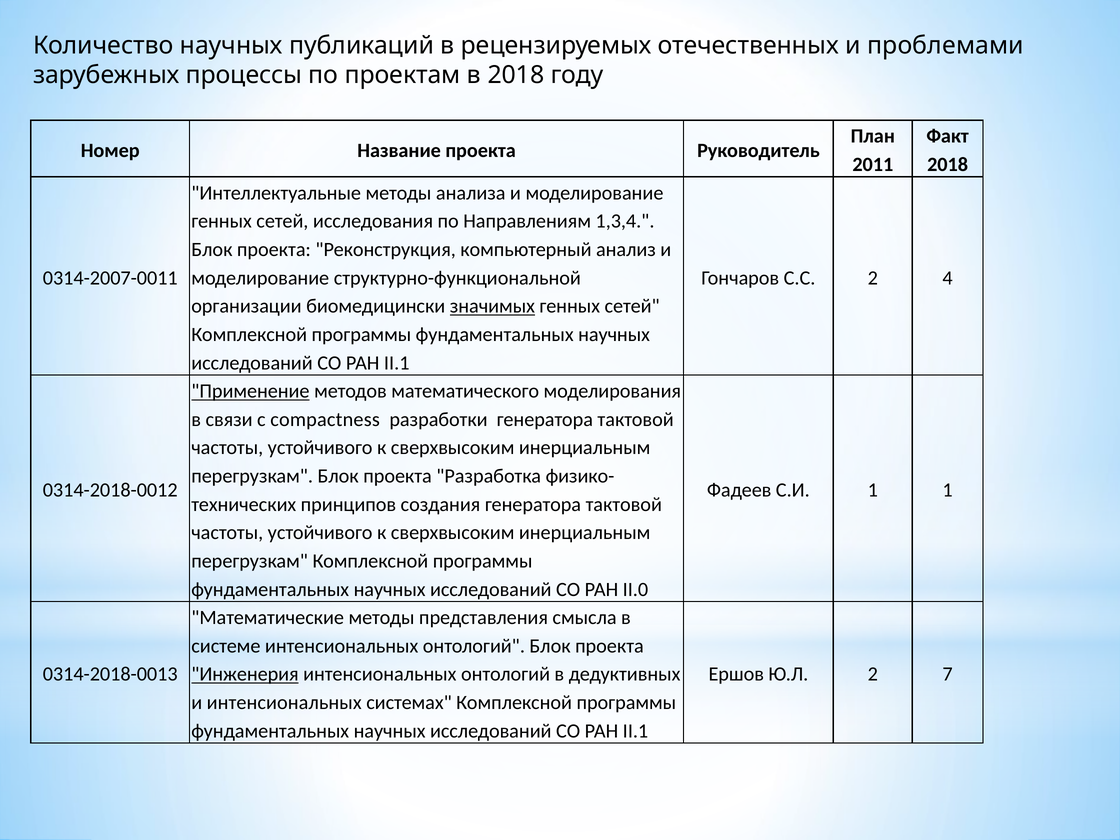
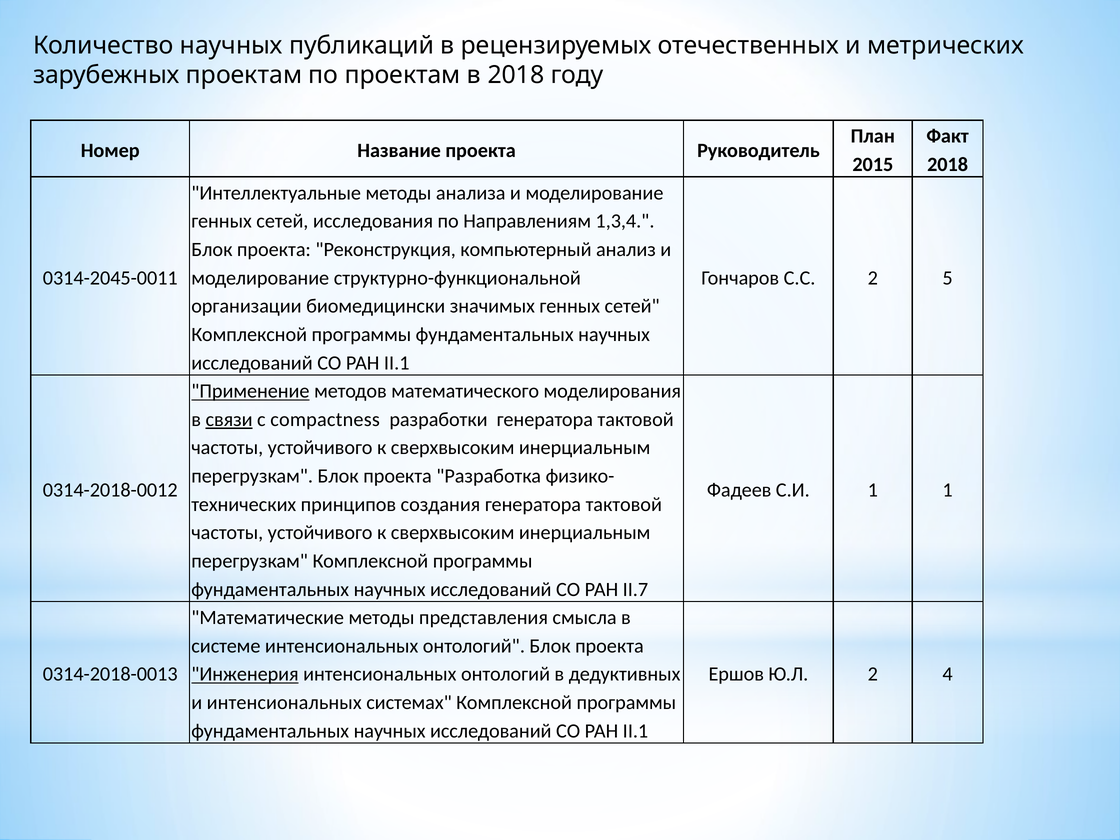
проблемами: проблемами -> метрических
зарубежных процессы: процессы -> проектам
2011: 2011 -> 2015
0314-2007-0011: 0314-2007-0011 -> 0314-2045-0011
4: 4 -> 5
значимых underline: present -> none
связи underline: none -> present
II.0: II.0 -> II.7
7: 7 -> 4
